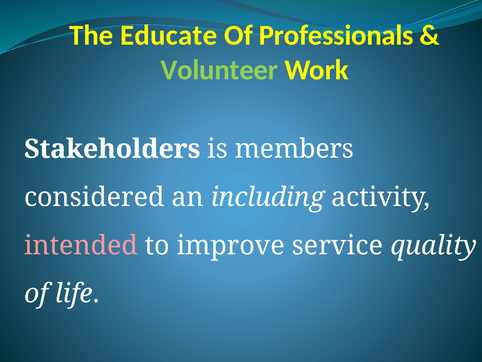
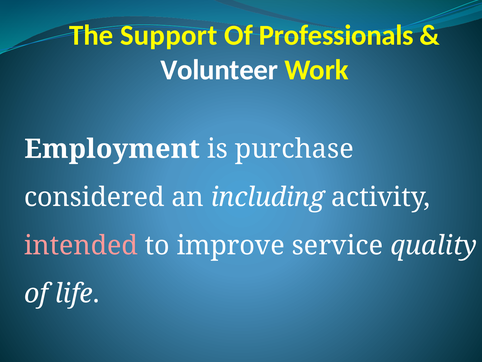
Educate: Educate -> Support
Volunteer colour: light green -> white
Stakeholders: Stakeholders -> Employment
members: members -> purchase
